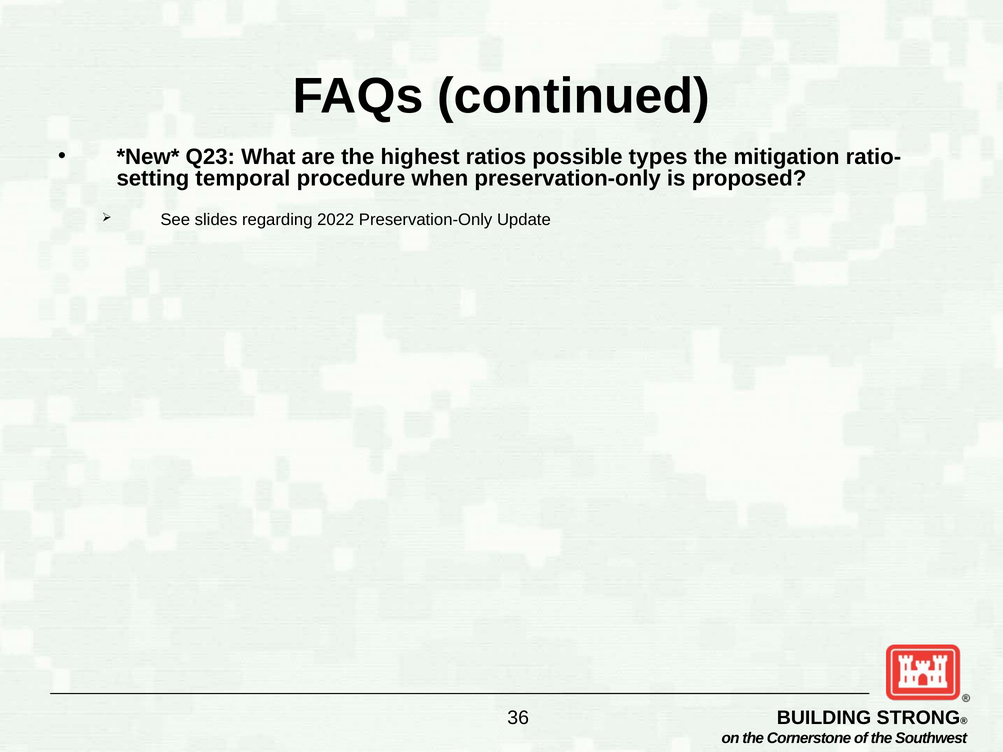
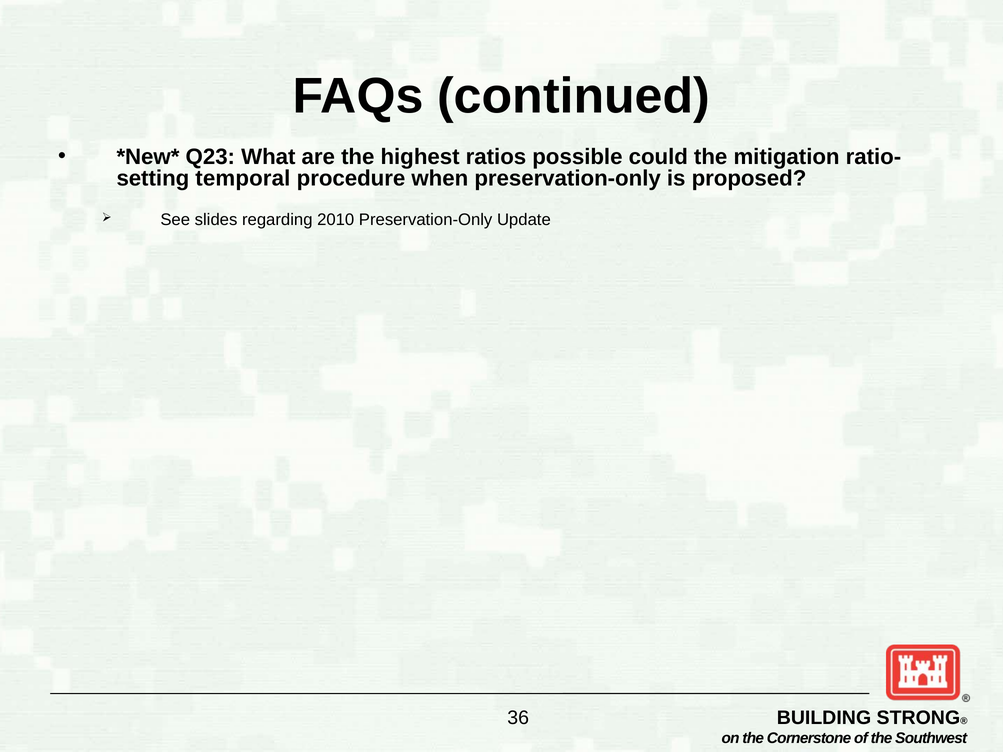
types: types -> could
2022: 2022 -> 2010
